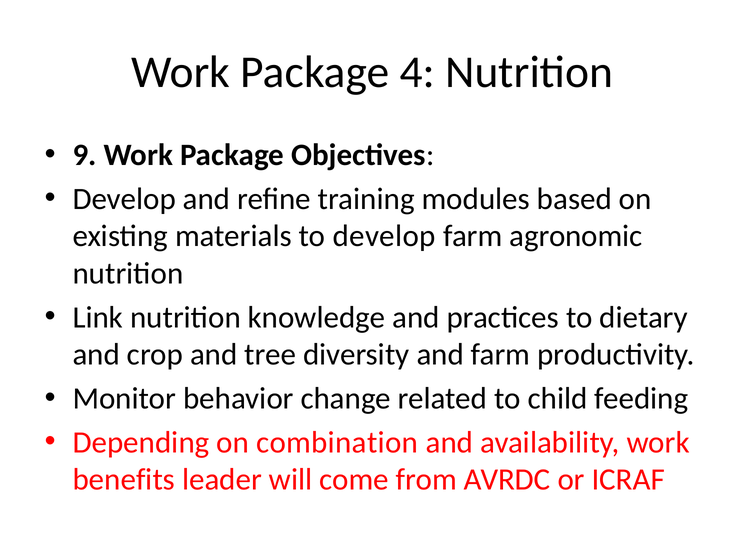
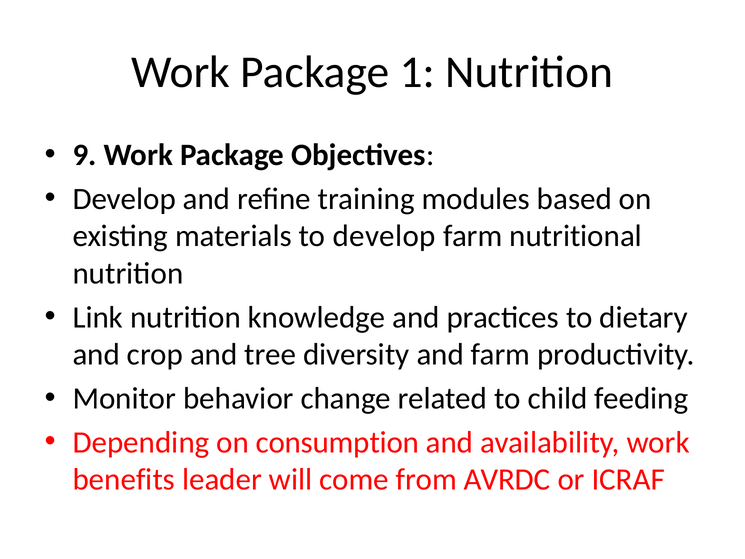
4: 4 -> 1
agronomic: agronomic -> nutritional
combination: combination -> consumption
